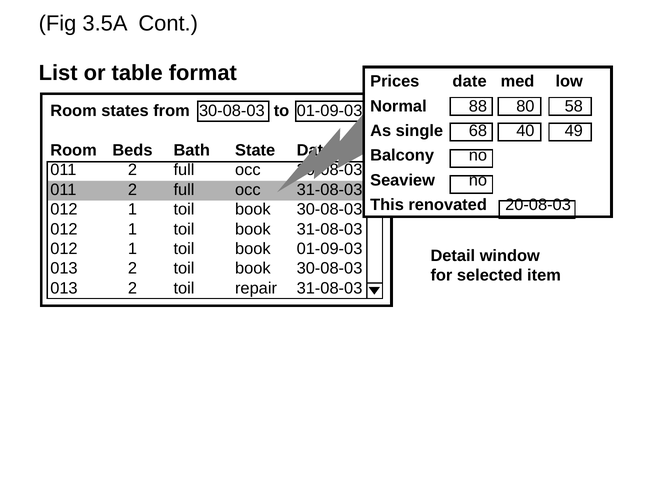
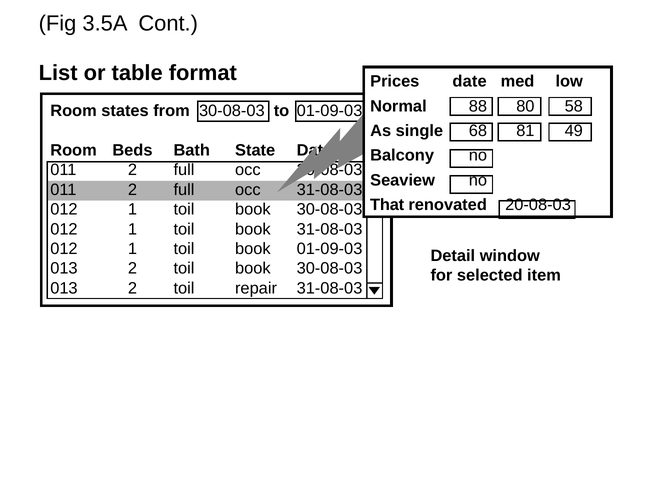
40: 40 -> 81
This: This -> That
